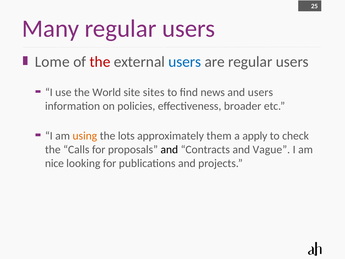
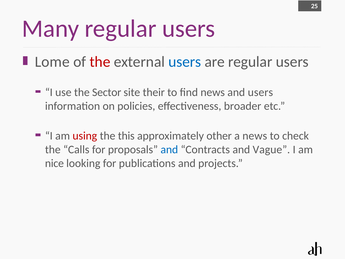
World: World -> Sector
sites: sites -> their
using colour: orange -> red
lots: lots -> this
them: them -> other
a apply: apply -> news
and at (169, 149) colour: black -> blue
